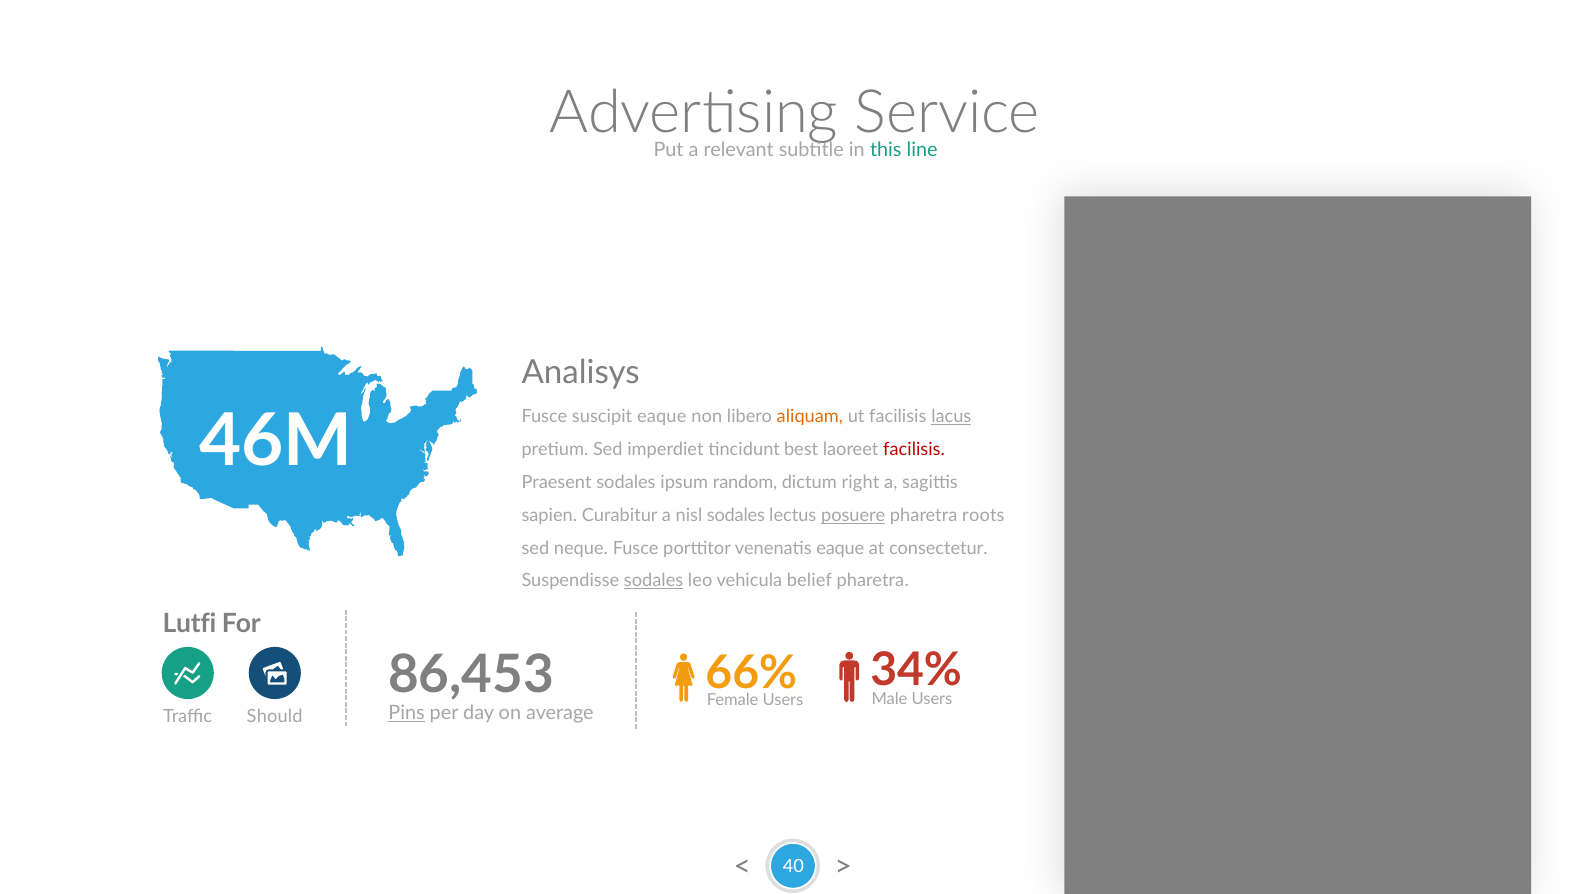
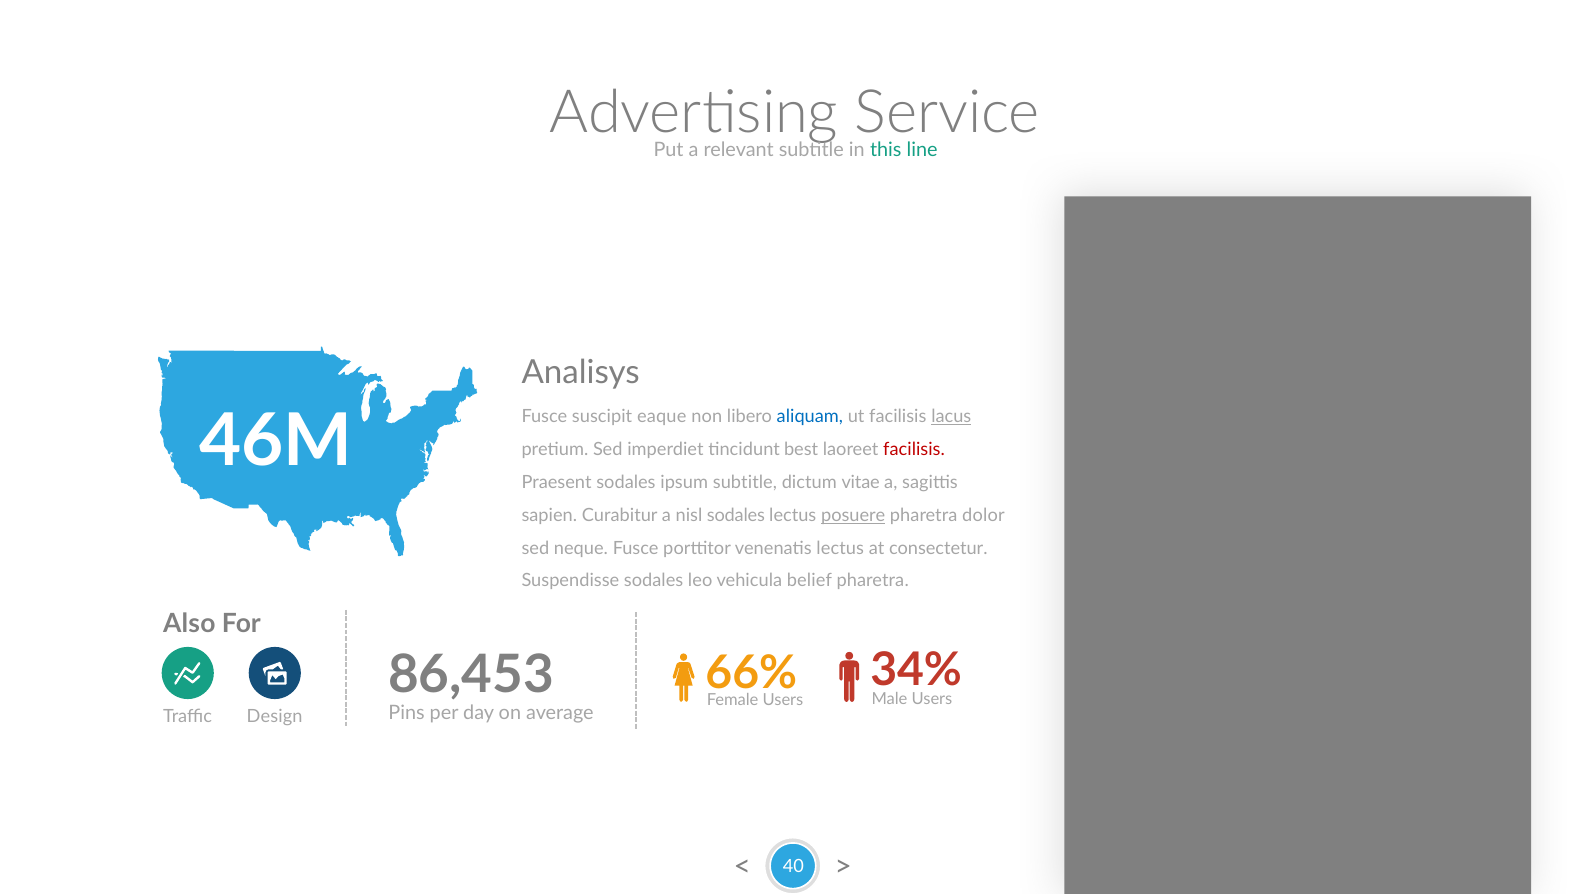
aliquam colour: orange -> blue
ipsum random: random -> subtitle
right: right -> vitae
roots: roots -> dolor
venenatis eaque: eaque -> lectus
sodales at (654, 581) underline: present -> none
Lutfi: Lutfi -> Also
Pins underline: present -> none
Should: Should -> Design
